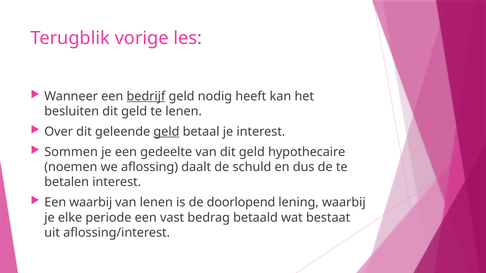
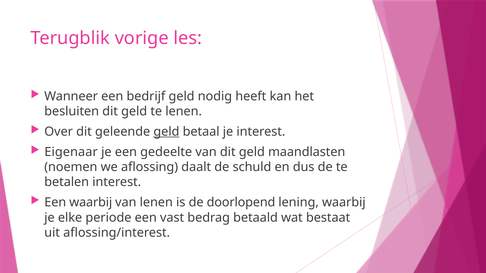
bedrijf underline: present -> none
Sommen: Sommen -> Eigenaar
hypothecaire: hypothecaire -> maandlasten
